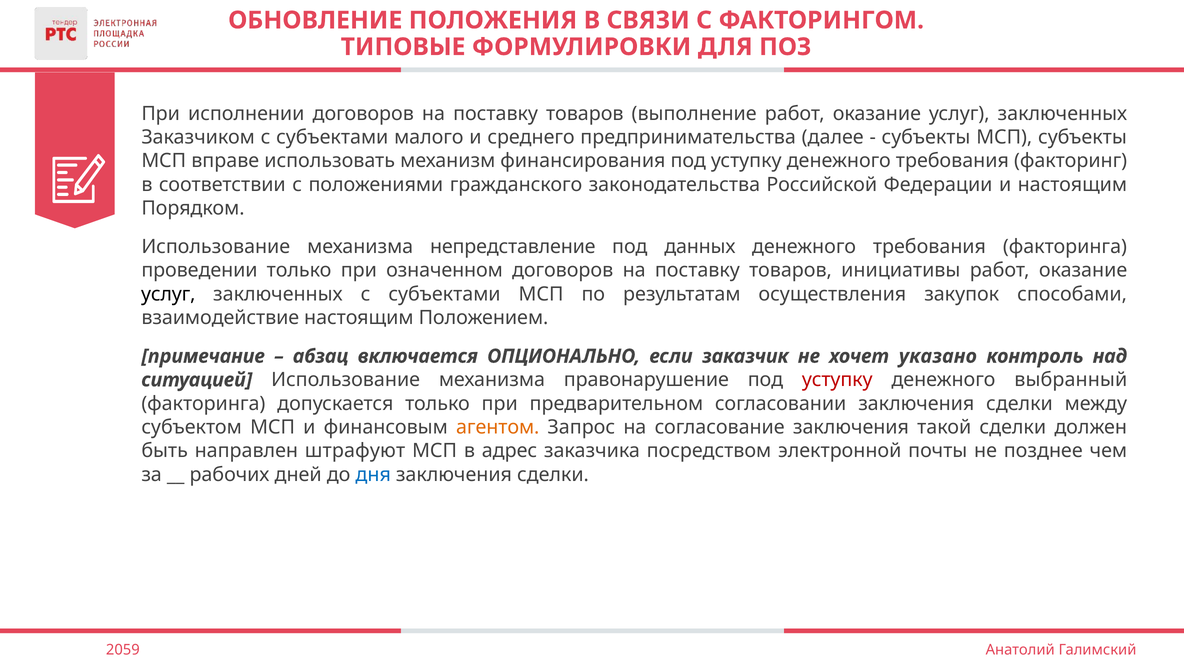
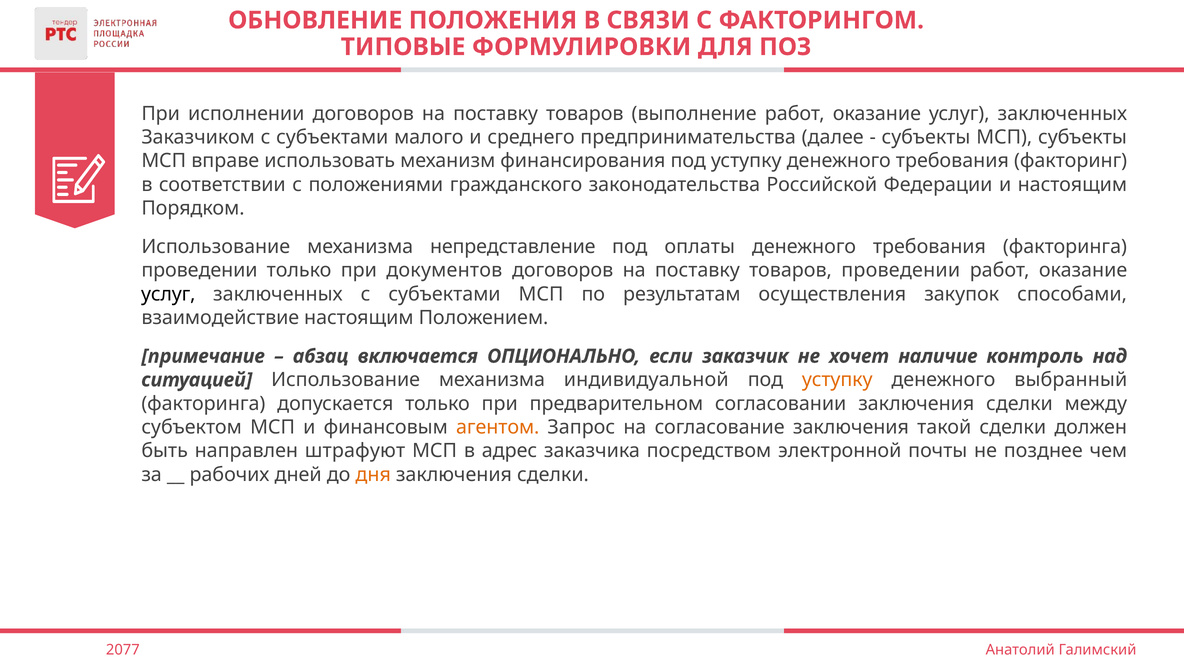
данных: данных -> оплаты
означенном: означенном -> документов
товаров инициативы: инициативы -> проведении
указано: указано -> наличие
правонарушение: правонарушение -> индивидуальной
уступку at (837, 380) colour: red -> orange
дня colour: blue -> orange
2059: 2059 -> 2077
